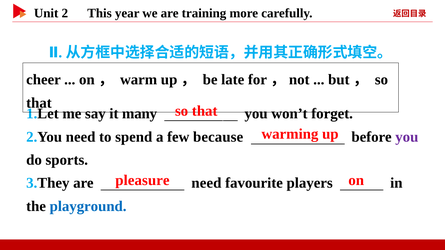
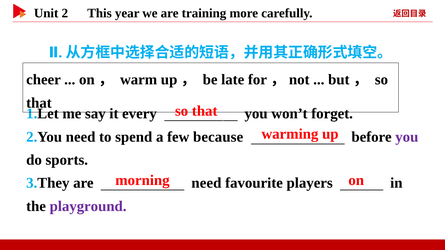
many: many -> every
pleasure: pleasure -> morning
playground colour: blue -> purple
